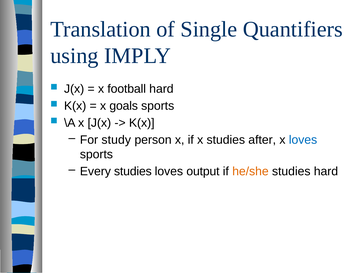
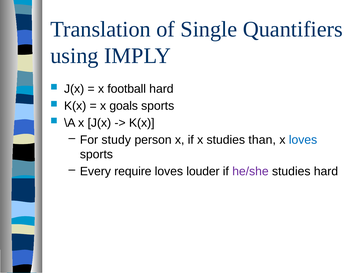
after: after -> than
Every studies: studies -> require
output: output -> louder
he/she colour: orange -> purple
